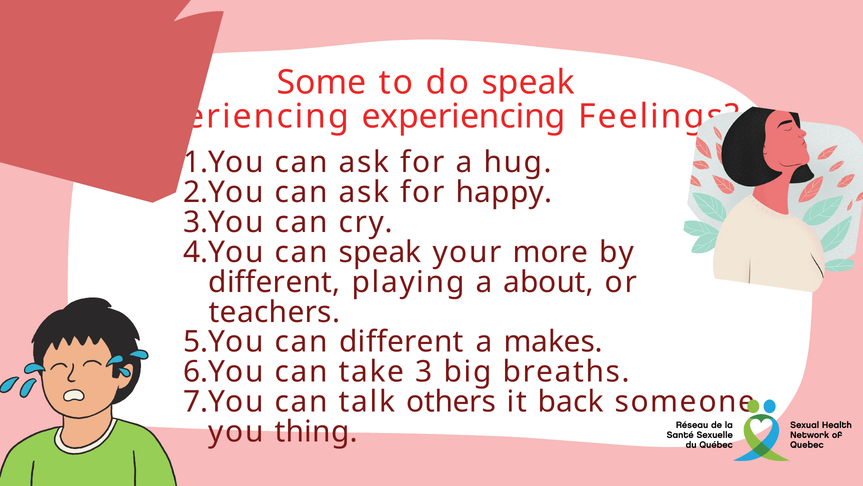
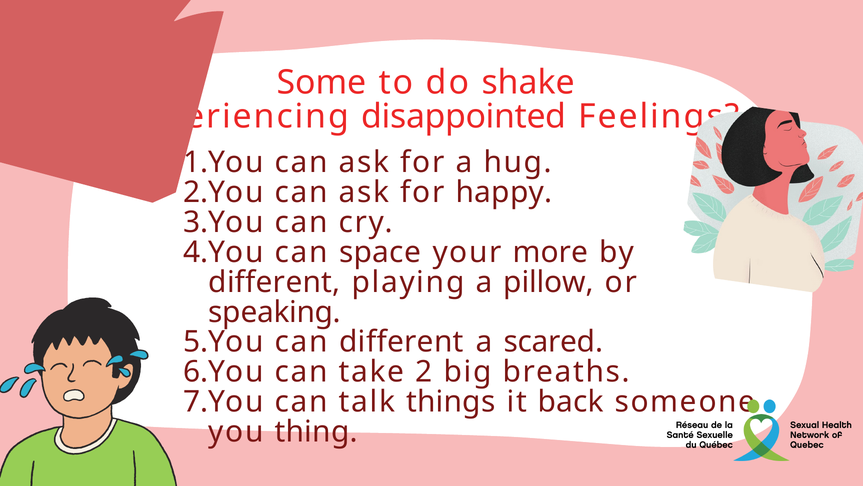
do speak: speak -> shake
experiencing at (464, 116): experiencing -> disappointed
can speak: speak -> space
about: about -> pillow
teachers: teachers -> speaking
makes: makes -> scared
3: 3 -> 2
others: others -> things
